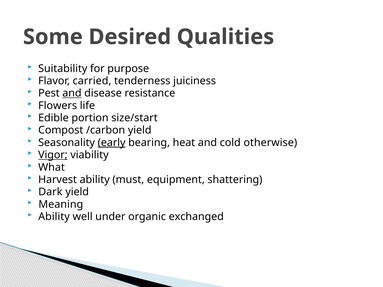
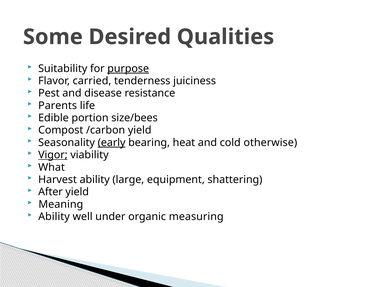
purpose underline: none -> present
and at (72, 93) underline: present -> none
Flowers: Flowers -> Parents
size/start: size/start -> size/bees
must: must -> large
Dark: Dark -> After
exchanged: exchanged -> measuring
